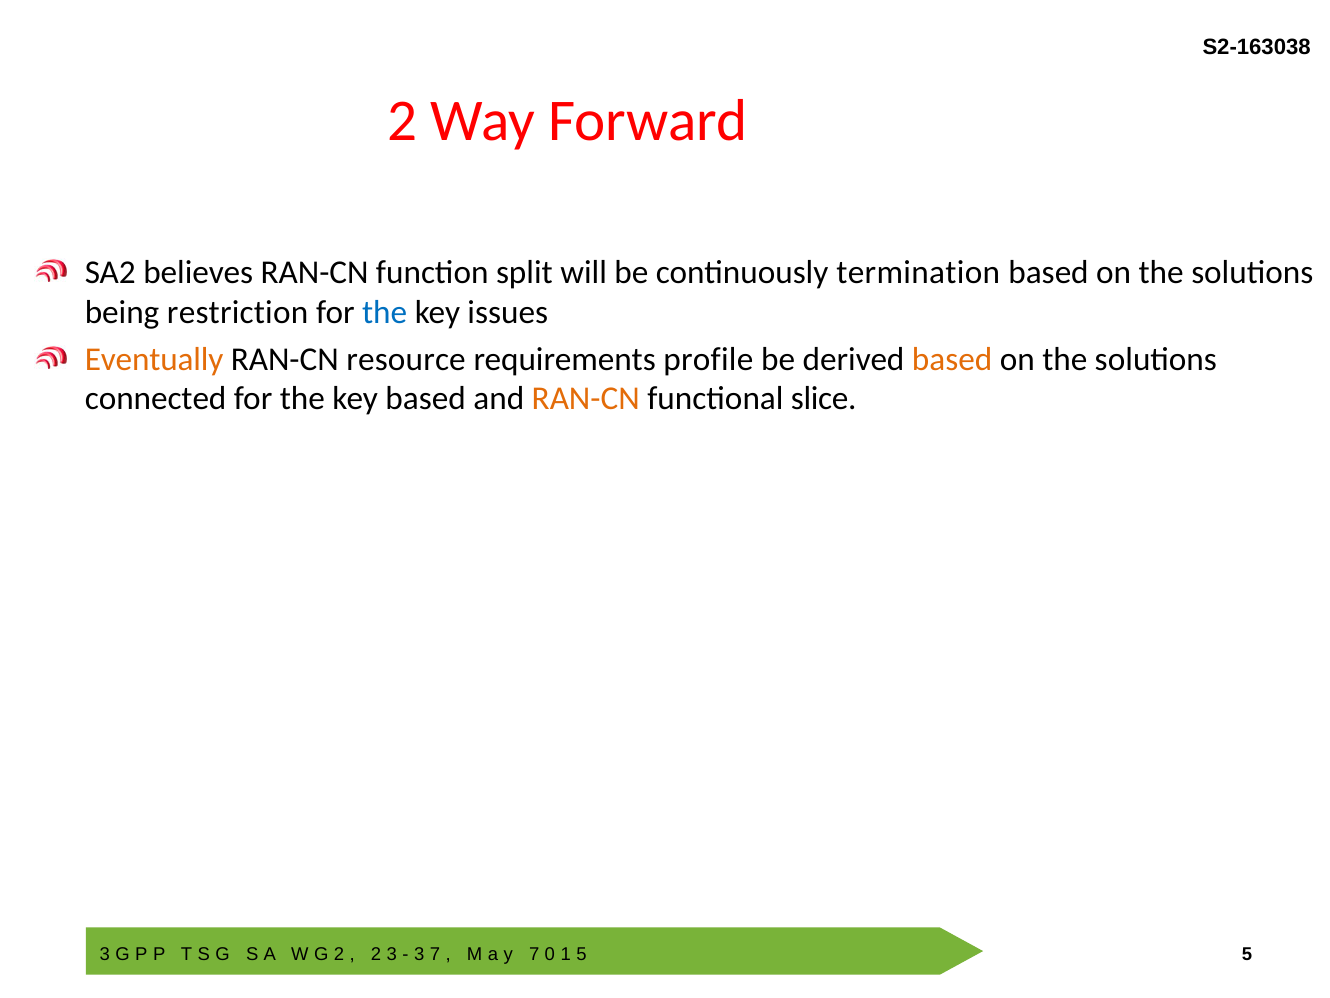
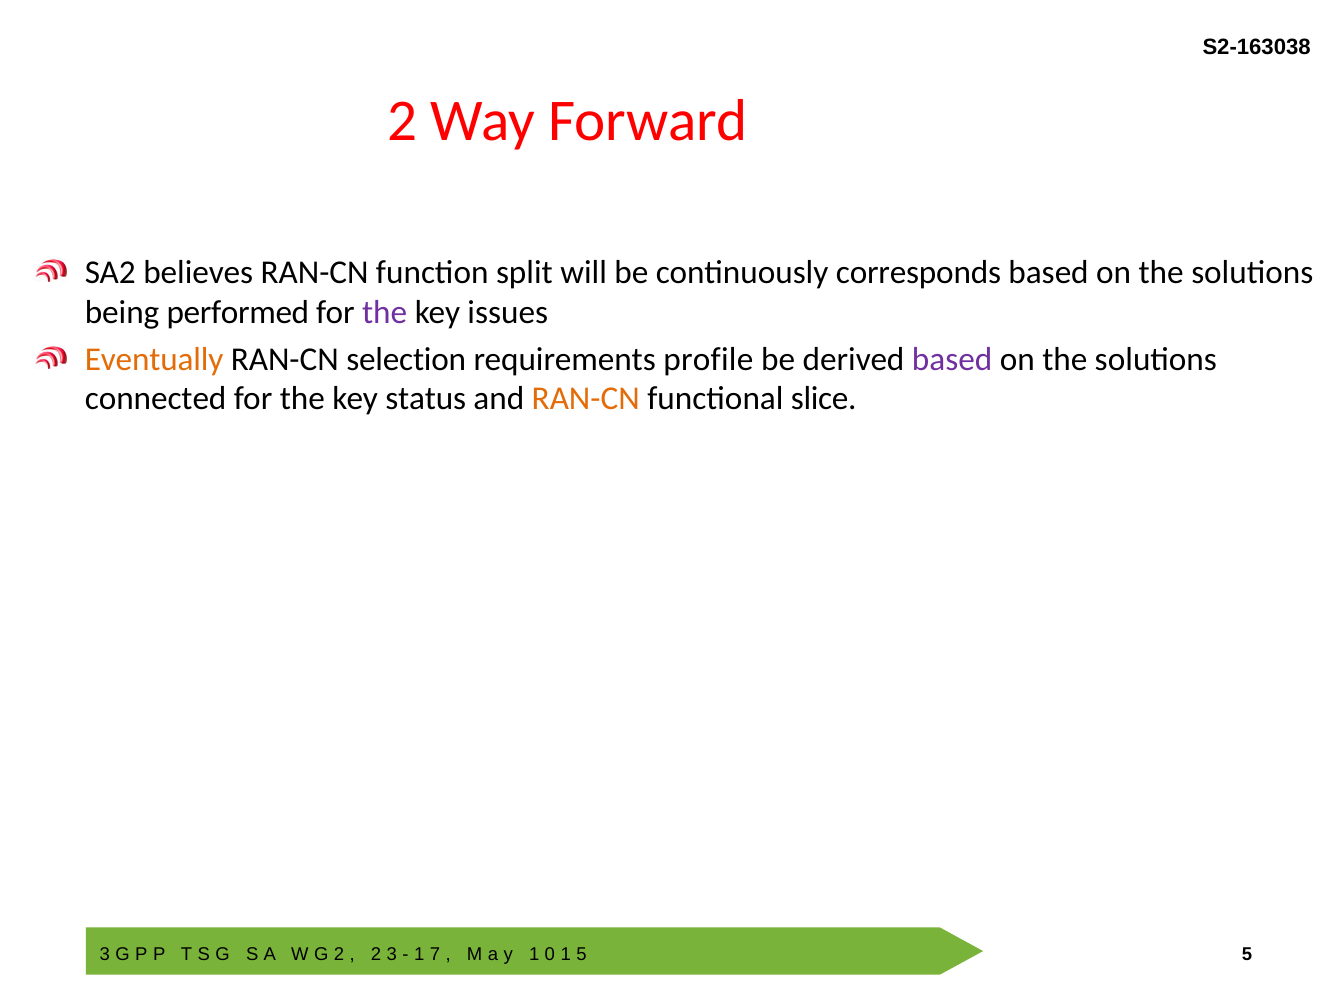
termination: termination -> corresponds
restriction: restriction -> performed
the at (385, 312) colour: blue -> purple
resource: resource -> selection
based at (952, 359) colour: orange -> purple
key based: based -> status
3 at (419, 954): 3 -> 1
7 at (534, 954): 7 -> 1
